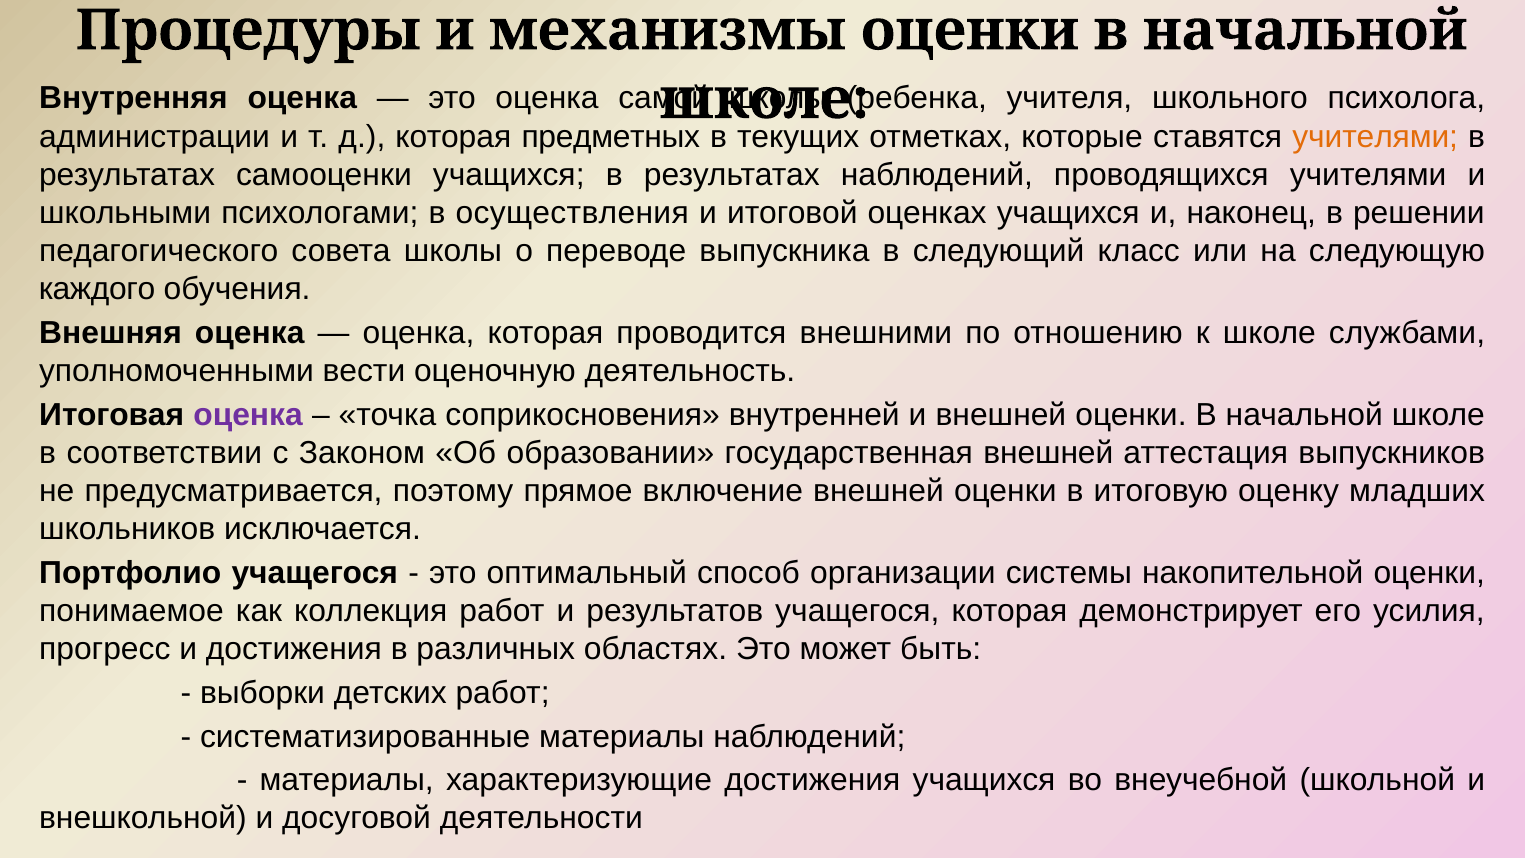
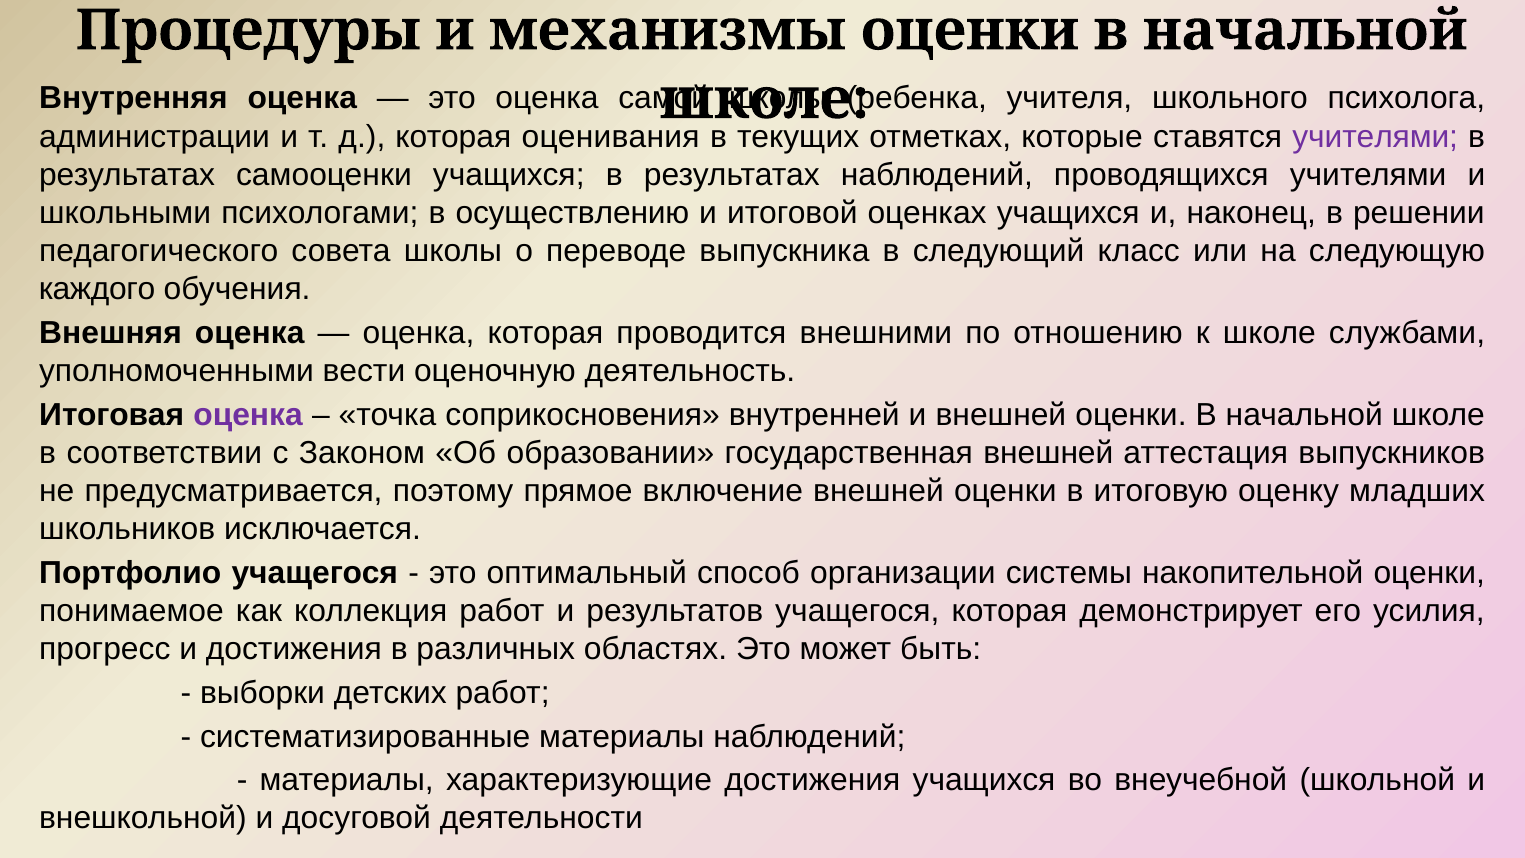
предметных: предметных -> оценивания
учителями at (1375, 137) colour: orange -> purple
осуществления: осуществления -> осуществлению
